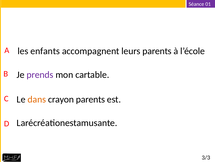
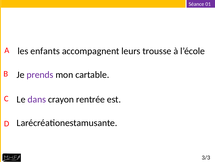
leurs parents: parents -> trousse
dans colour: orange -> purple
crayon parents: parents -> rentrée
